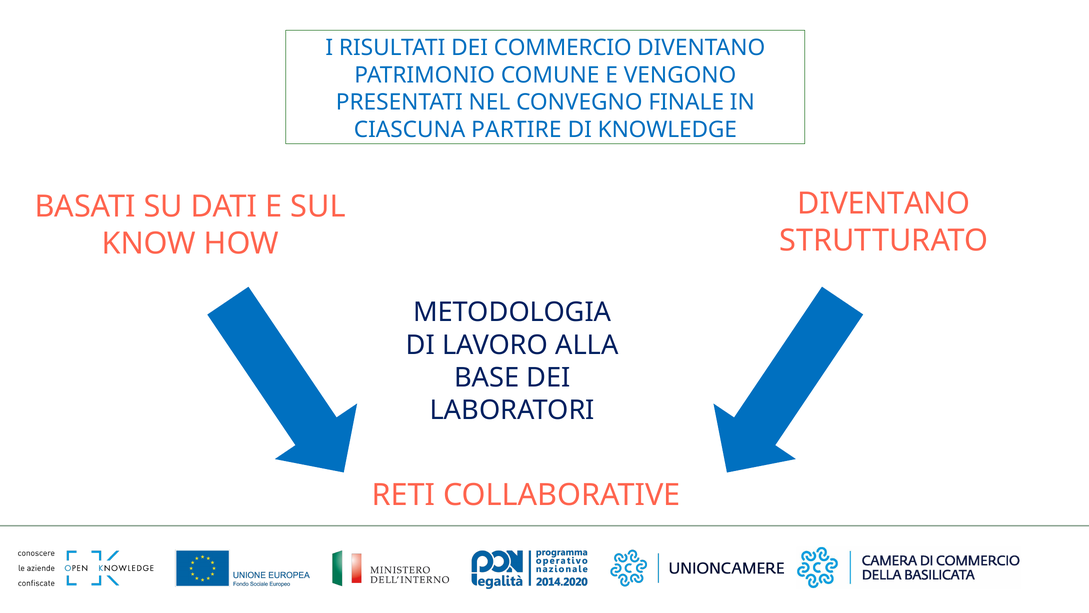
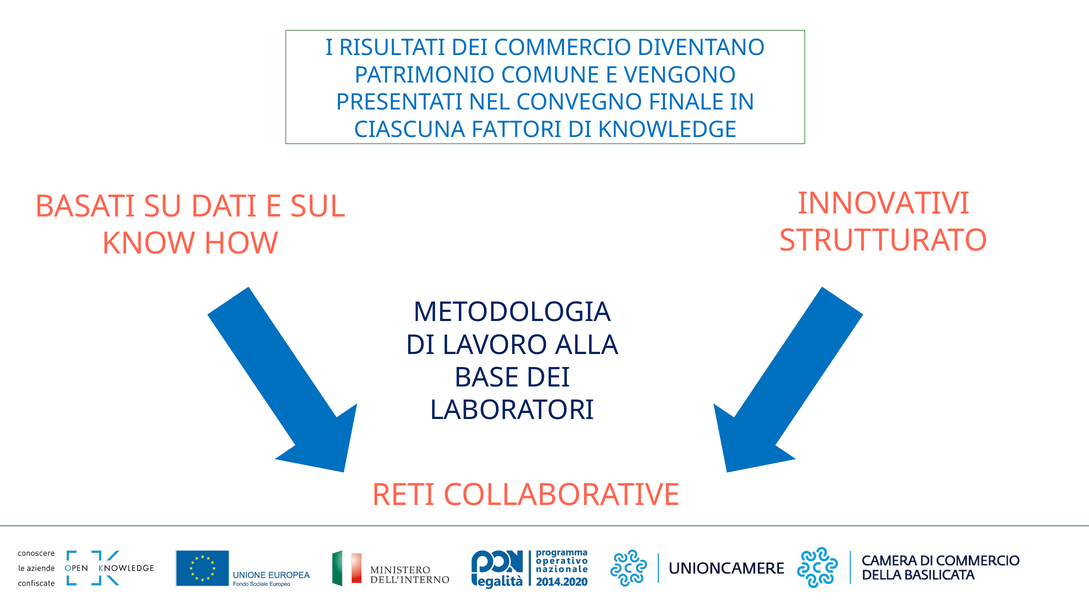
PARTIRE: PARTIRE -> FATTORI
DIVENTANO at (884, 204): DIVENTANO -> INNOVATIVI
